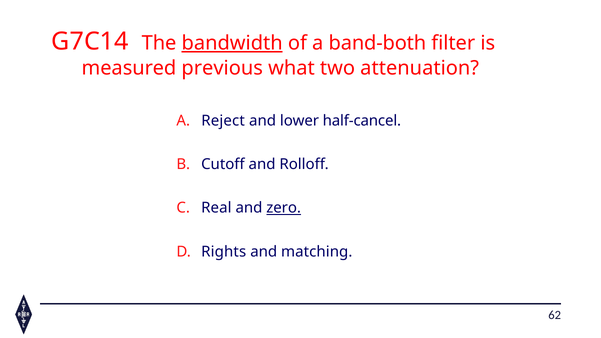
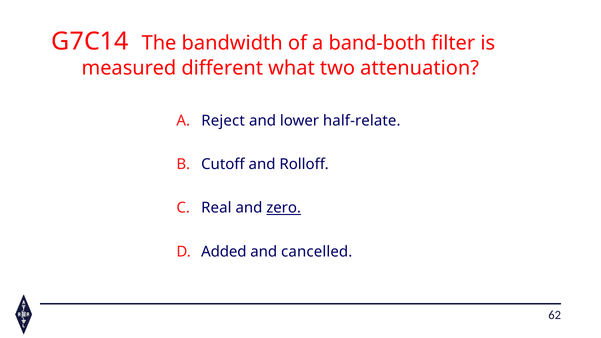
bandwidth underline: present -> none
previous: previous -> different
half-cancel: half-cancel -> half-relate
Rights: Rights -> Added
matching: matching -> cancelled
